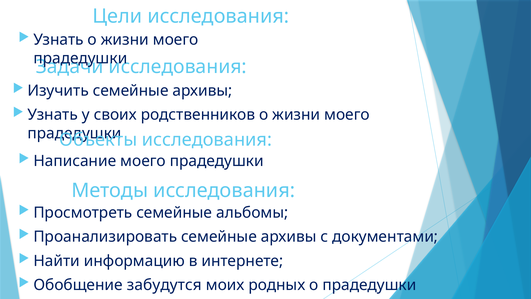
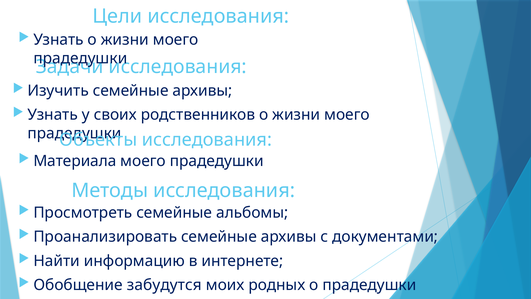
Написание: Написание -> Материала
